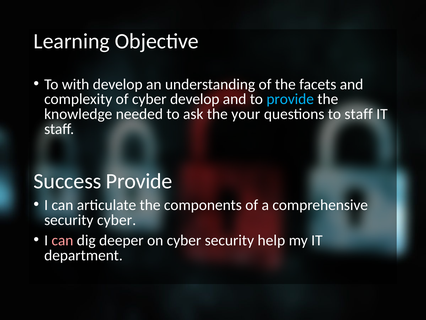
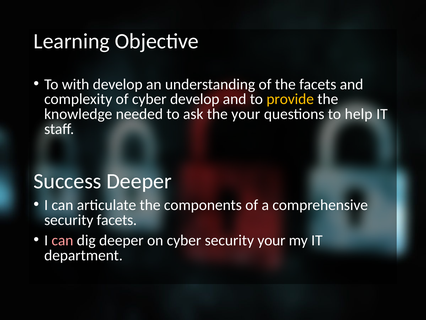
provide at (290, 99) colour: light blue -> yellow
to staff: staff -> help
Success Provide: Provide -> Deeper
security cyber: cyber -> facets
security help: help -> your
